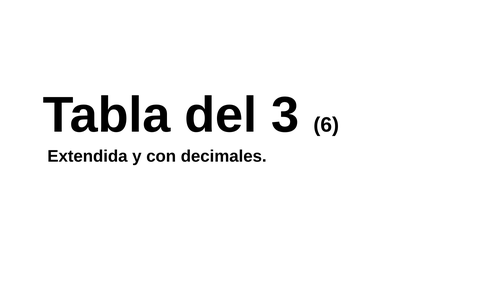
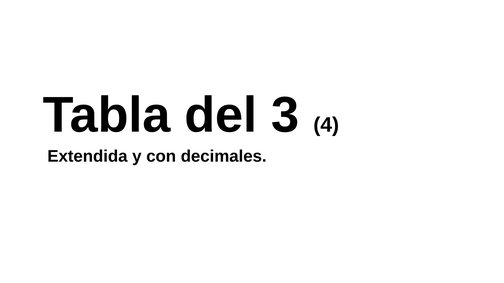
6: 6 -> 4
